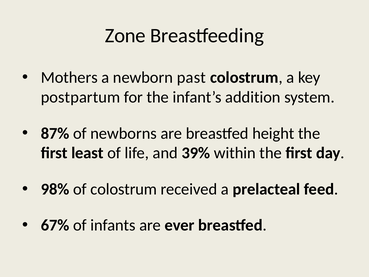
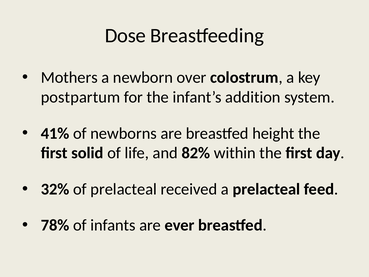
Zone: Zone -> Dose
past: past -> over
87%: 87% -> 41%
least: least -> solid
39%: 39% -> 82%
98%: 98% -> 32%
of colostrum: colostrum -> prelacteal
67%: 67% -> 78%
